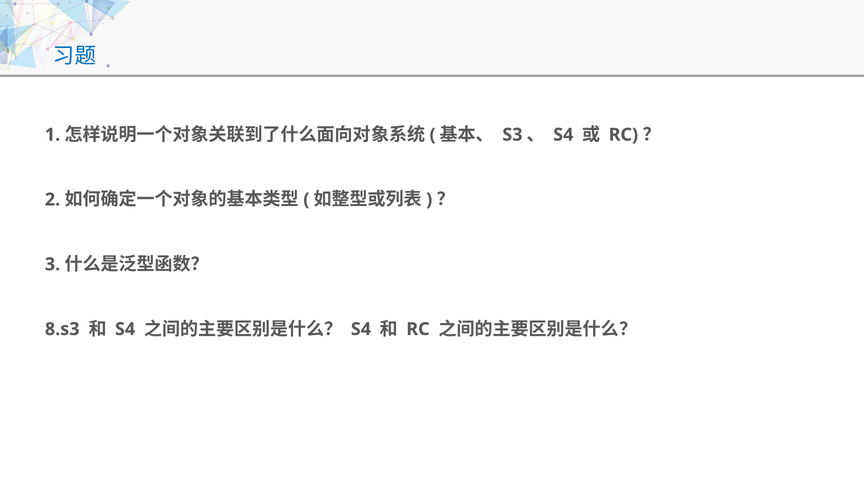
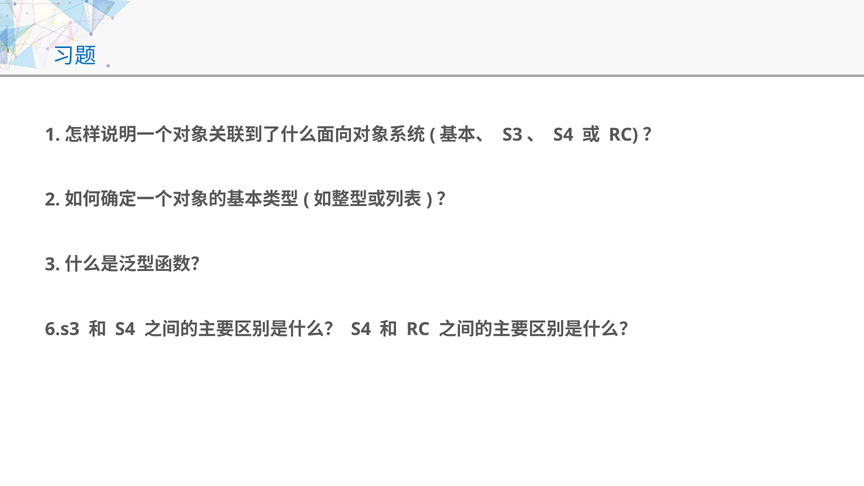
8.s3: 8.s3 -> 6.s3
